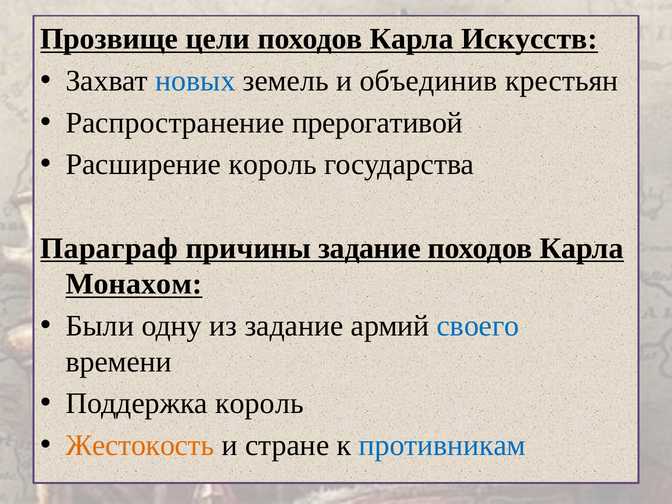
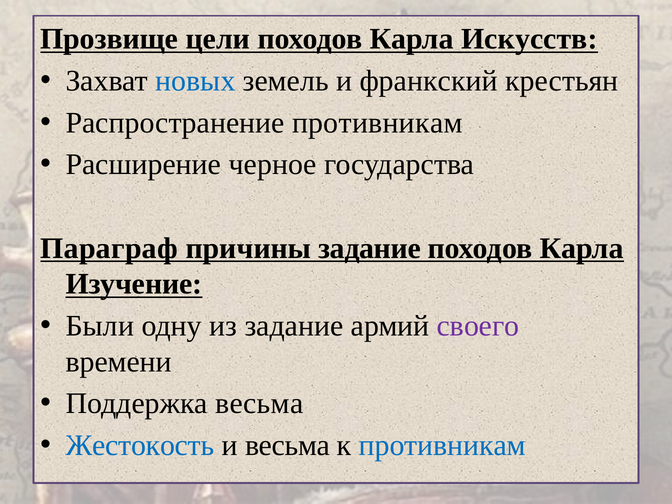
объединив: объединив -> франкский
Распространение прерогативой: прерогативой -> противникам
Расширение король: король -> черное
Монахом: Монахом -> Изучение
своего colour: blue -> purple
Поддержка король: король -> весьма
Жестокость colour: orange -> blue
и стране: стране -> весьма
